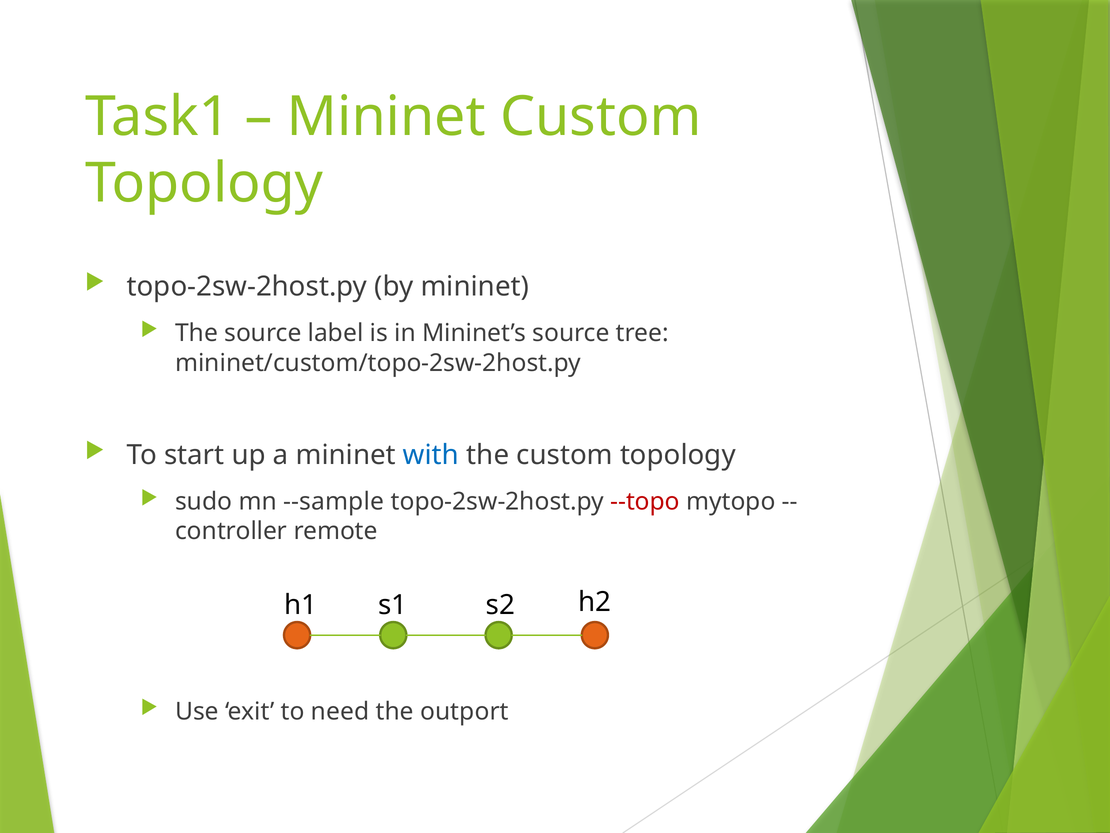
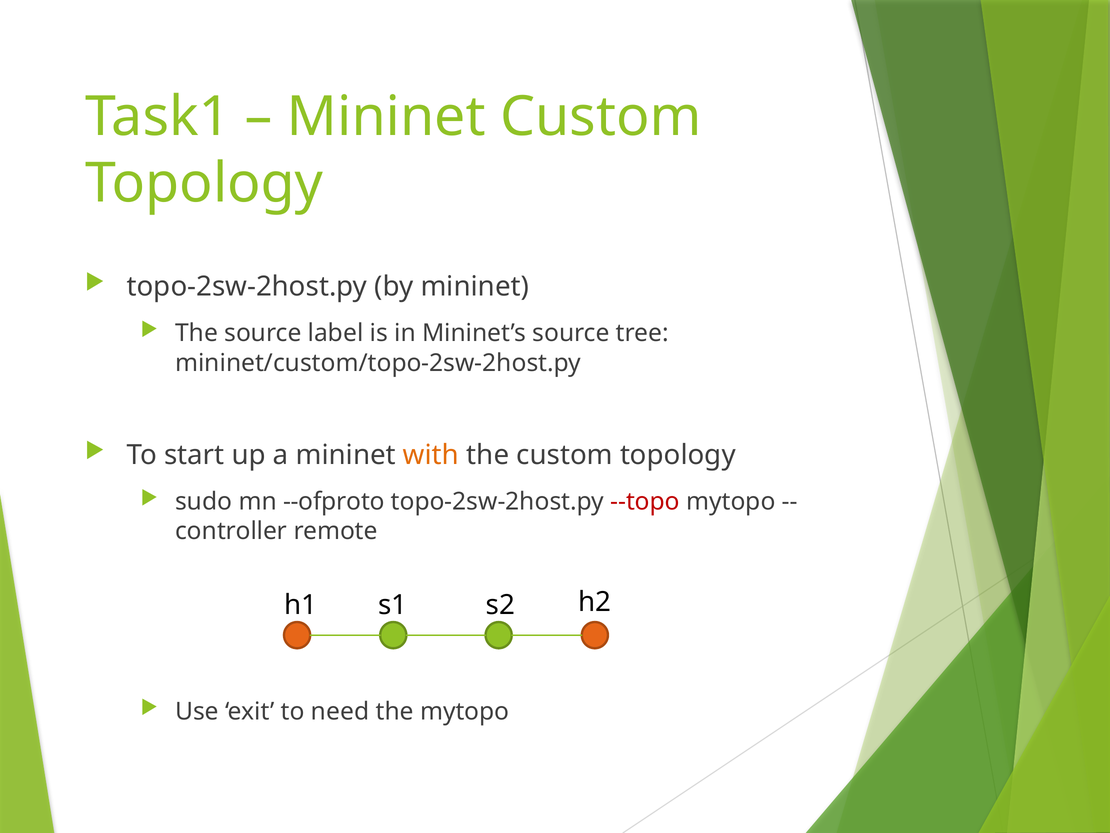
with colour: blue -> orange
--sample: --sample -> --ofproto
the outport: outport -> mytopo
